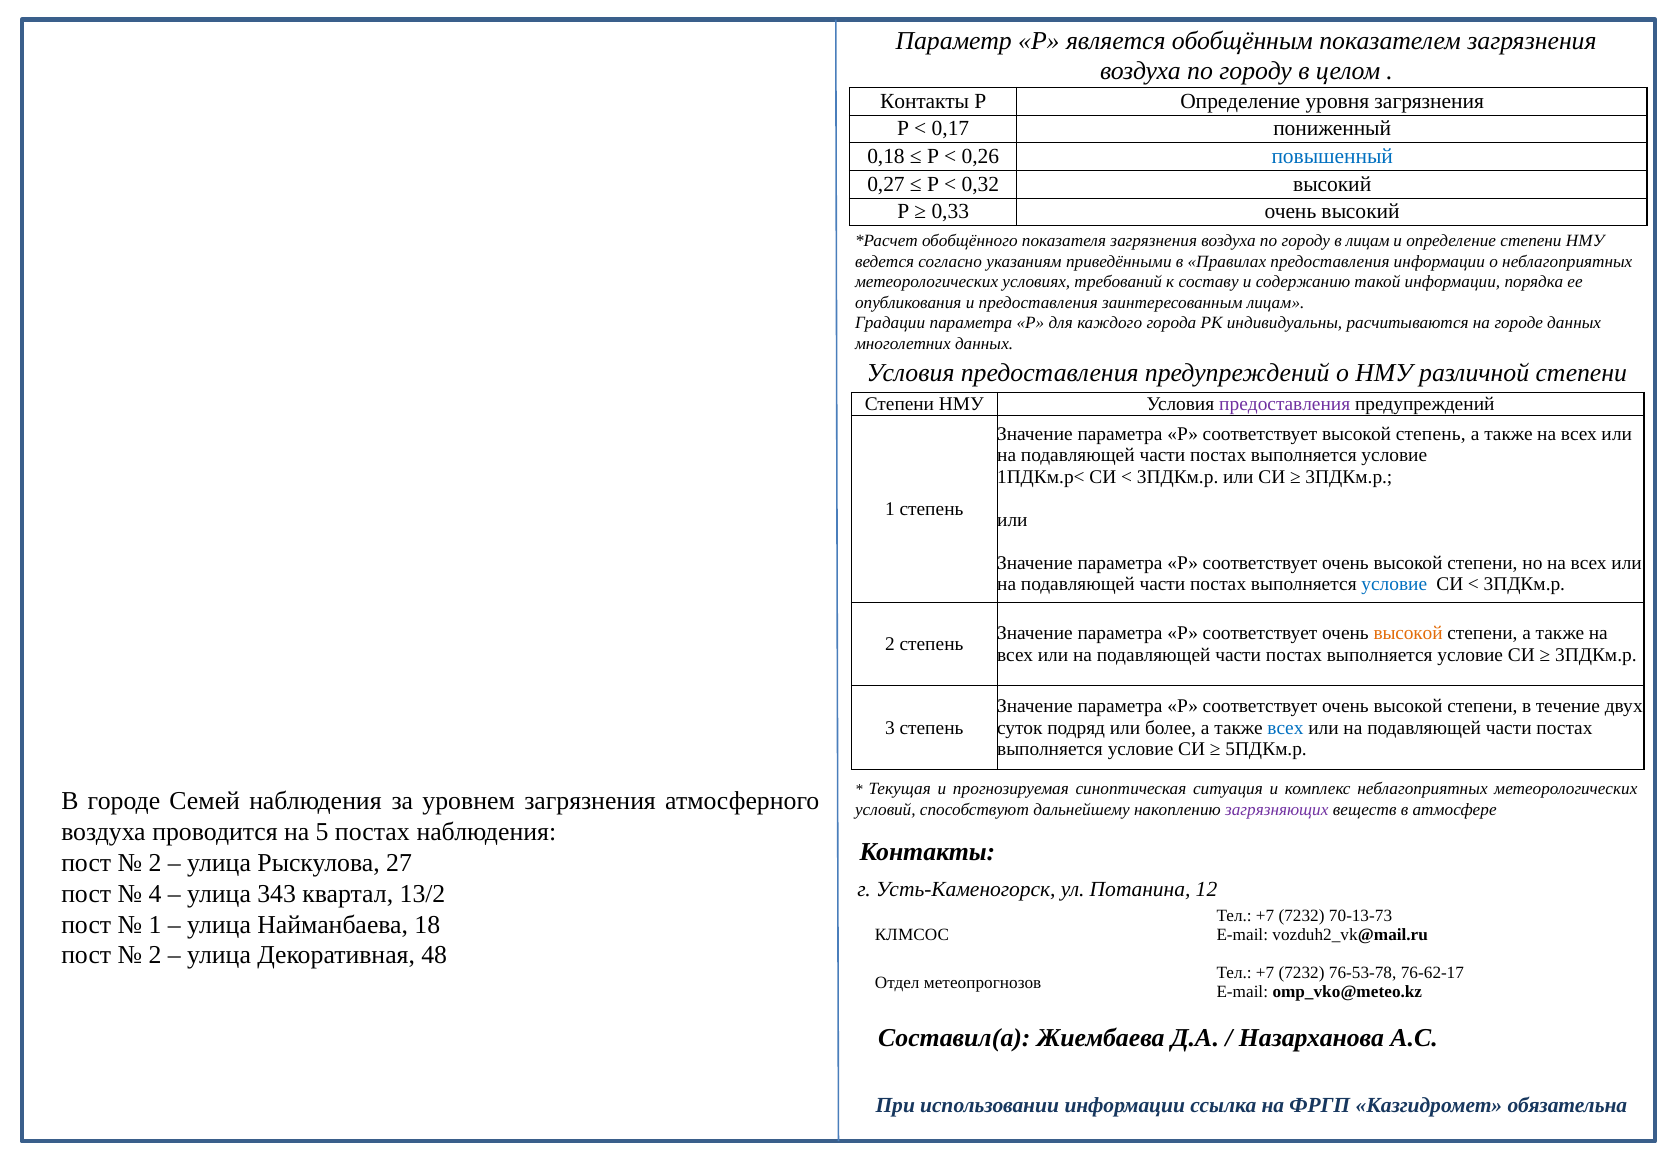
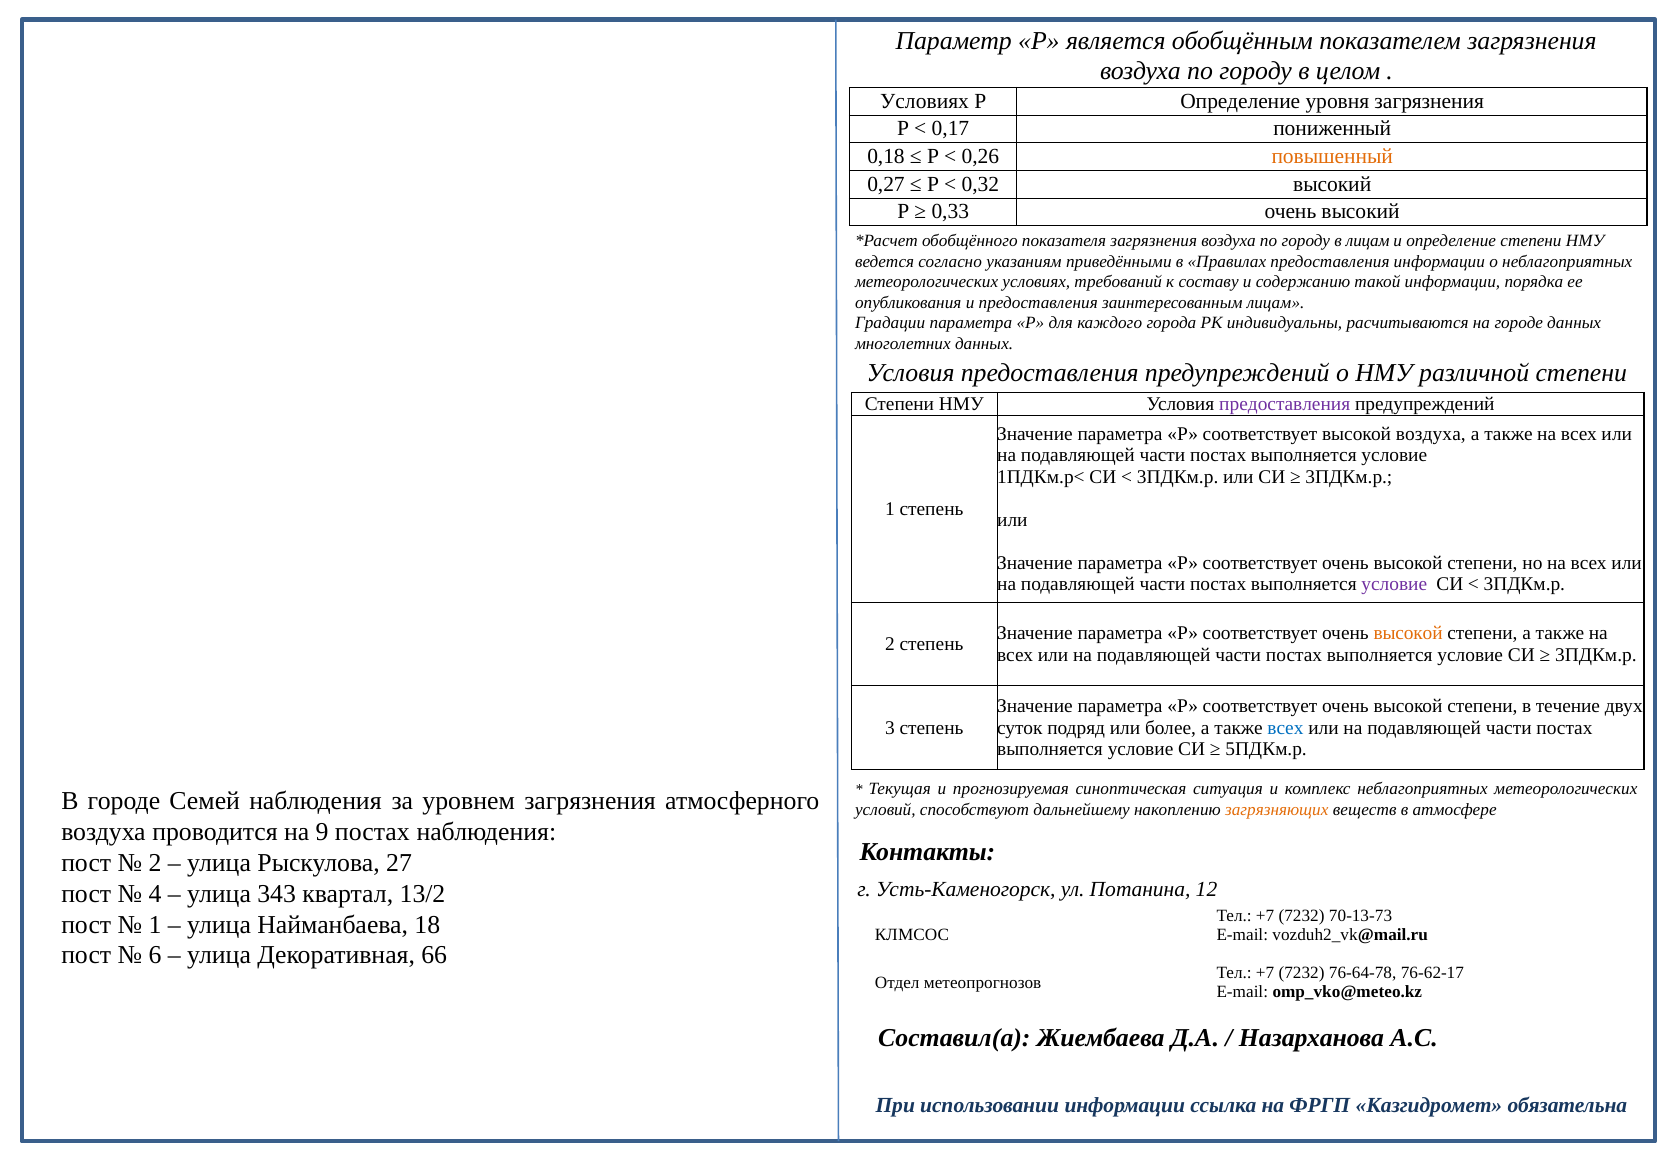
Контакты at (925, 101): Контакты -> Условиях
повышенный colour: blue -> orange
высокой степень: степень -> воздуха
условие at (1394, 584) colour: blue -> purple
загрязняющих colour: purple -> orange
5: 5 -> 9
2 at (155, 955): 2 -> 6
48: 48 -> 66
76-53-78: 76-53-78 -> 76-64-78
